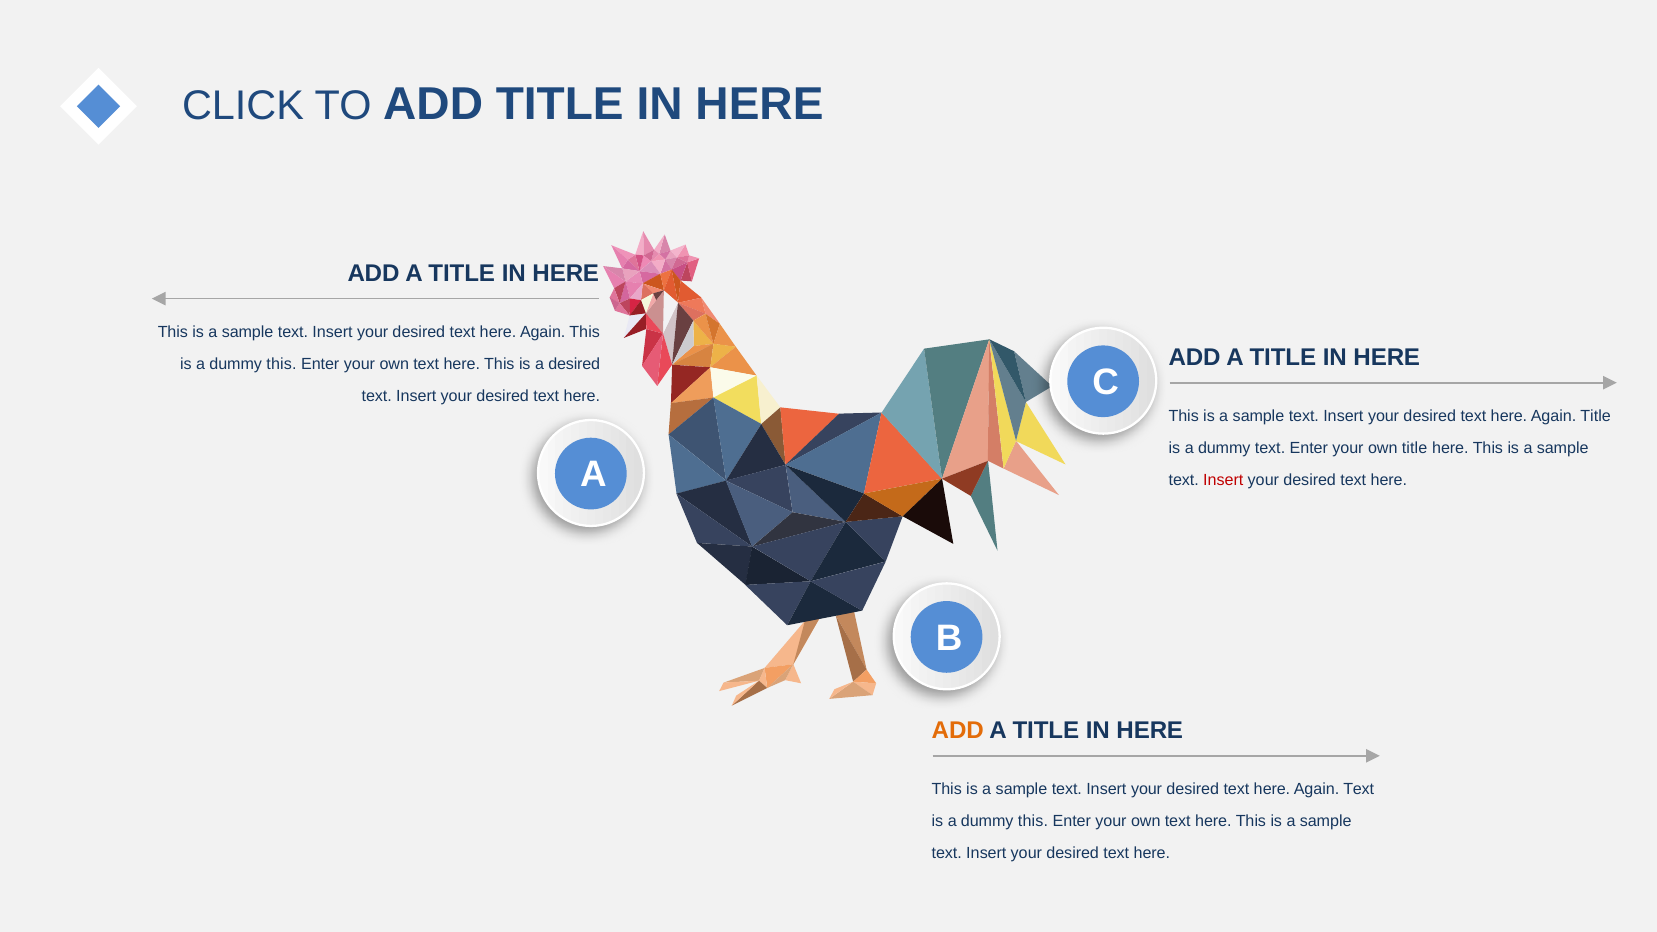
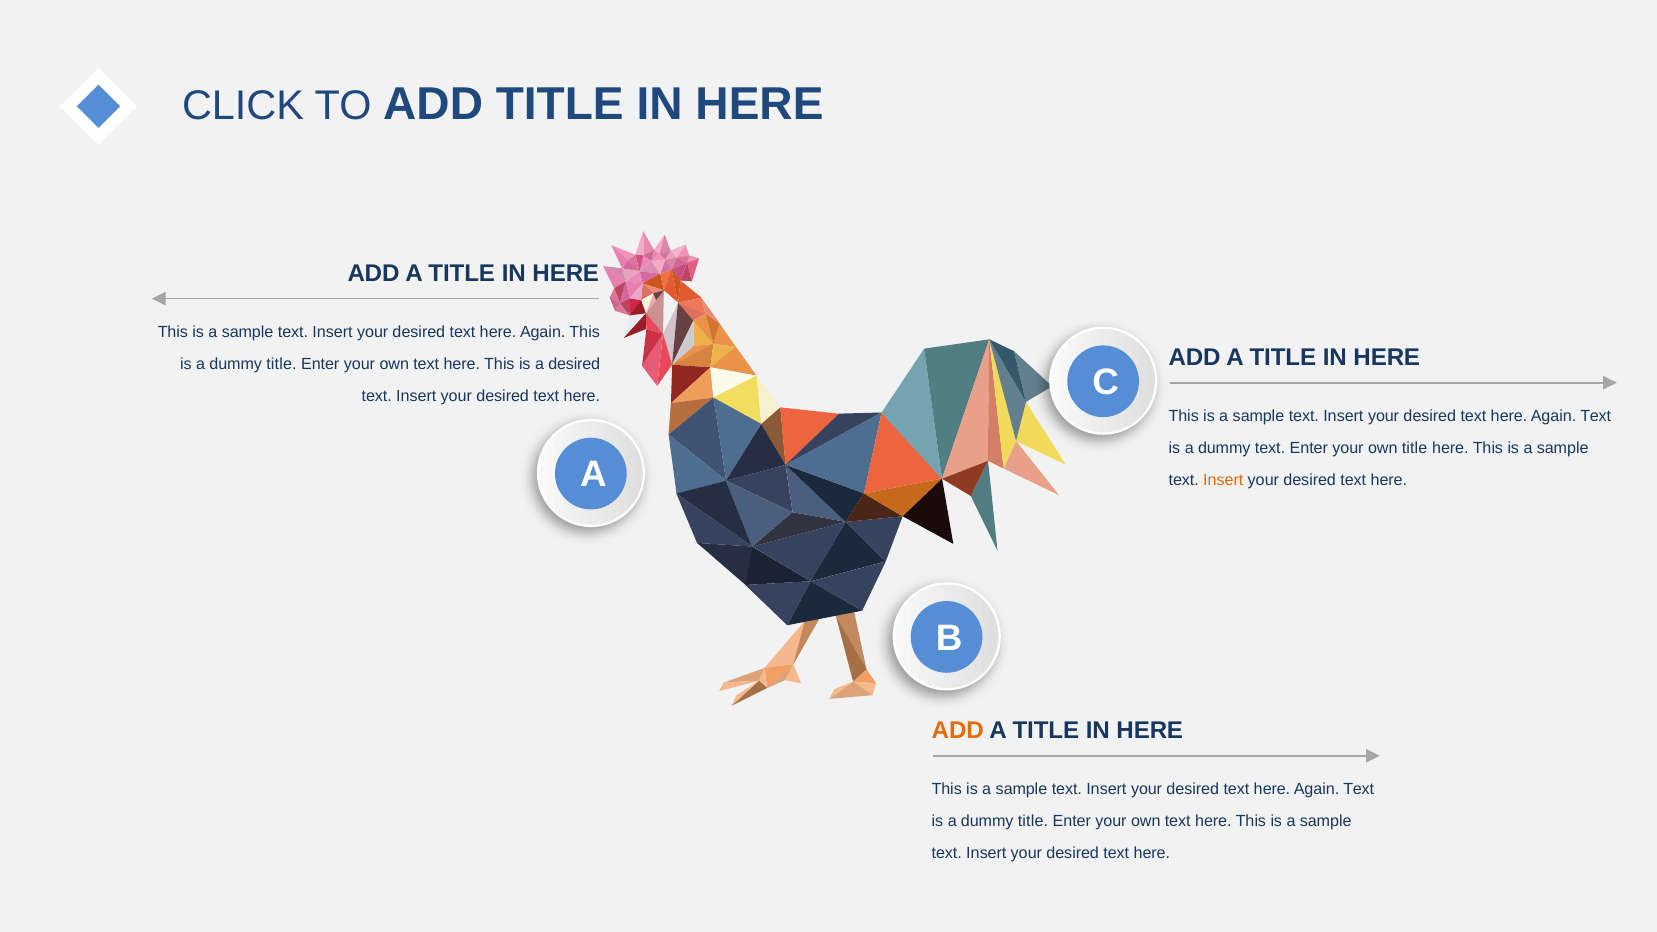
this at (281, 364): this -> title
Title at (1596, 416): Title -> Text
Insert at (1223, 481) colour: red -> orange
this at (1033, 821): this -> title
